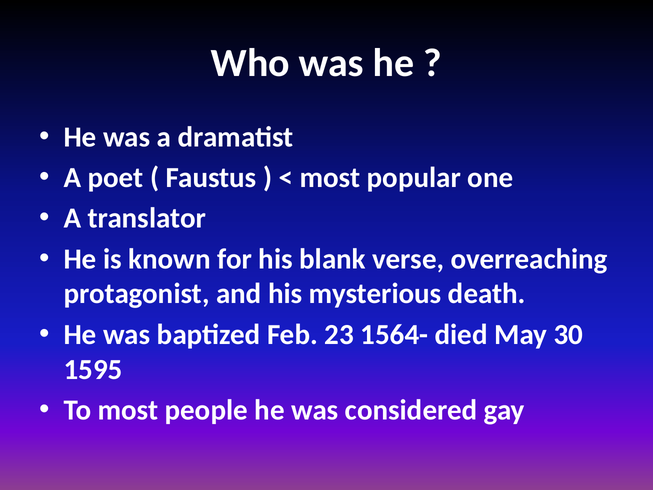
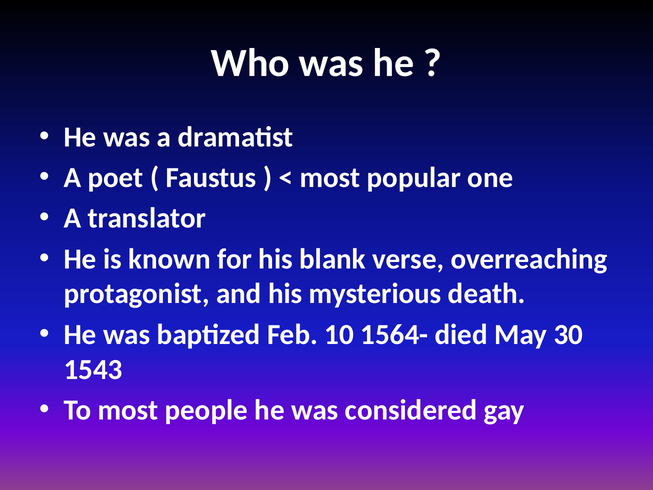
23: 23 -> 10
1595: 1595 -> 1543
